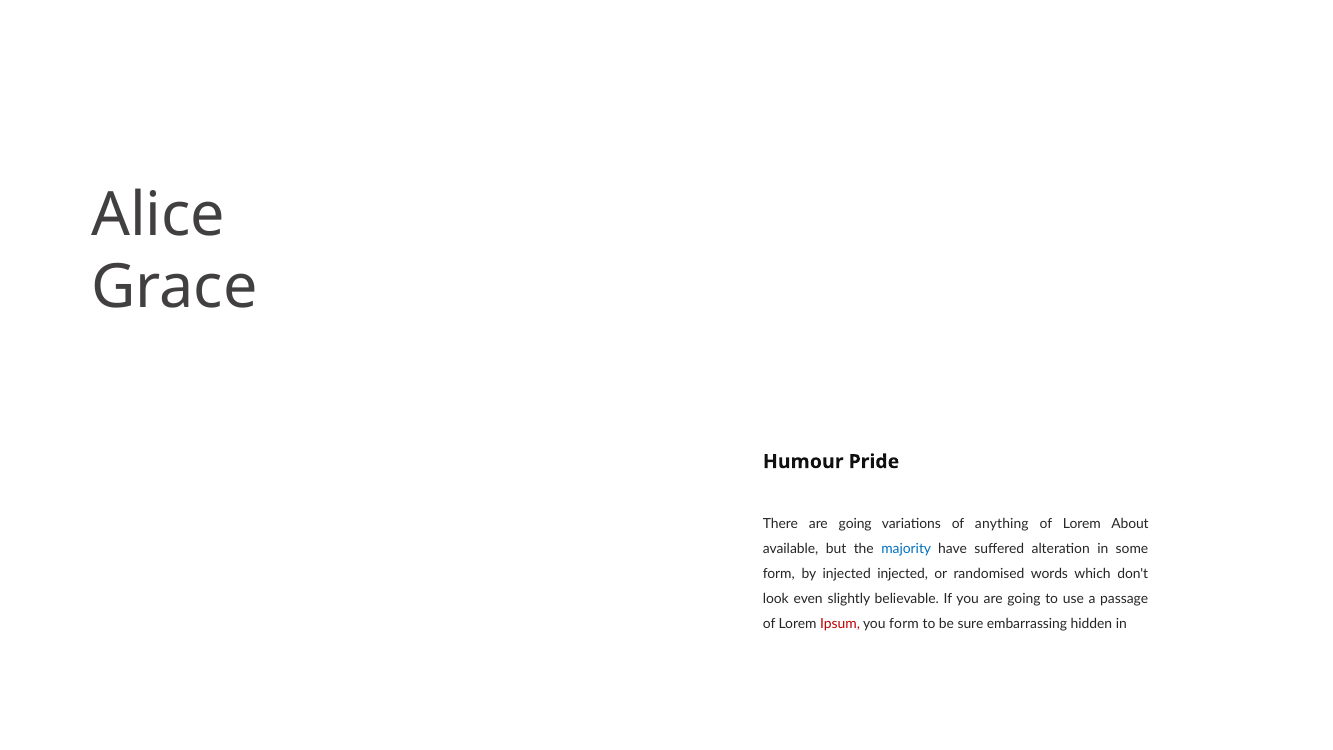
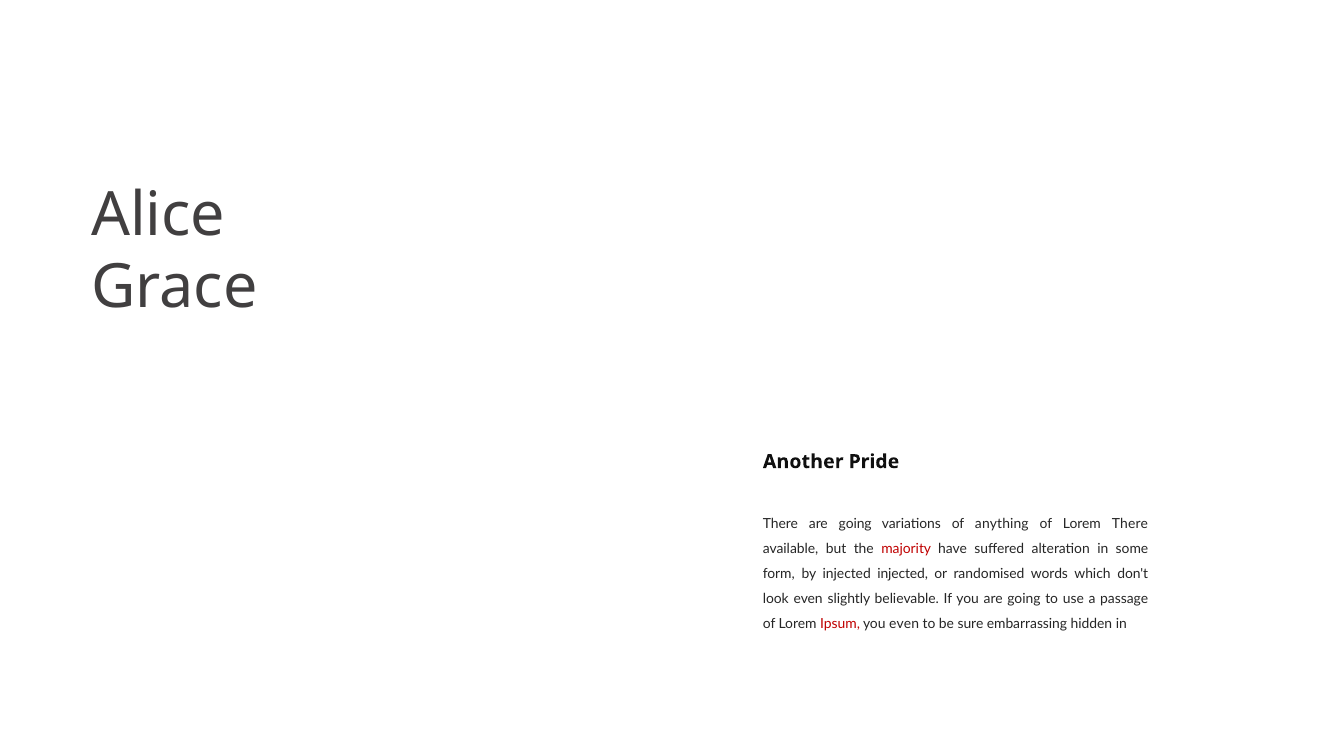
Humour: Humour -> Another
Lorem About: About -> There
majority colour: blue -> red
you form: form -> even
